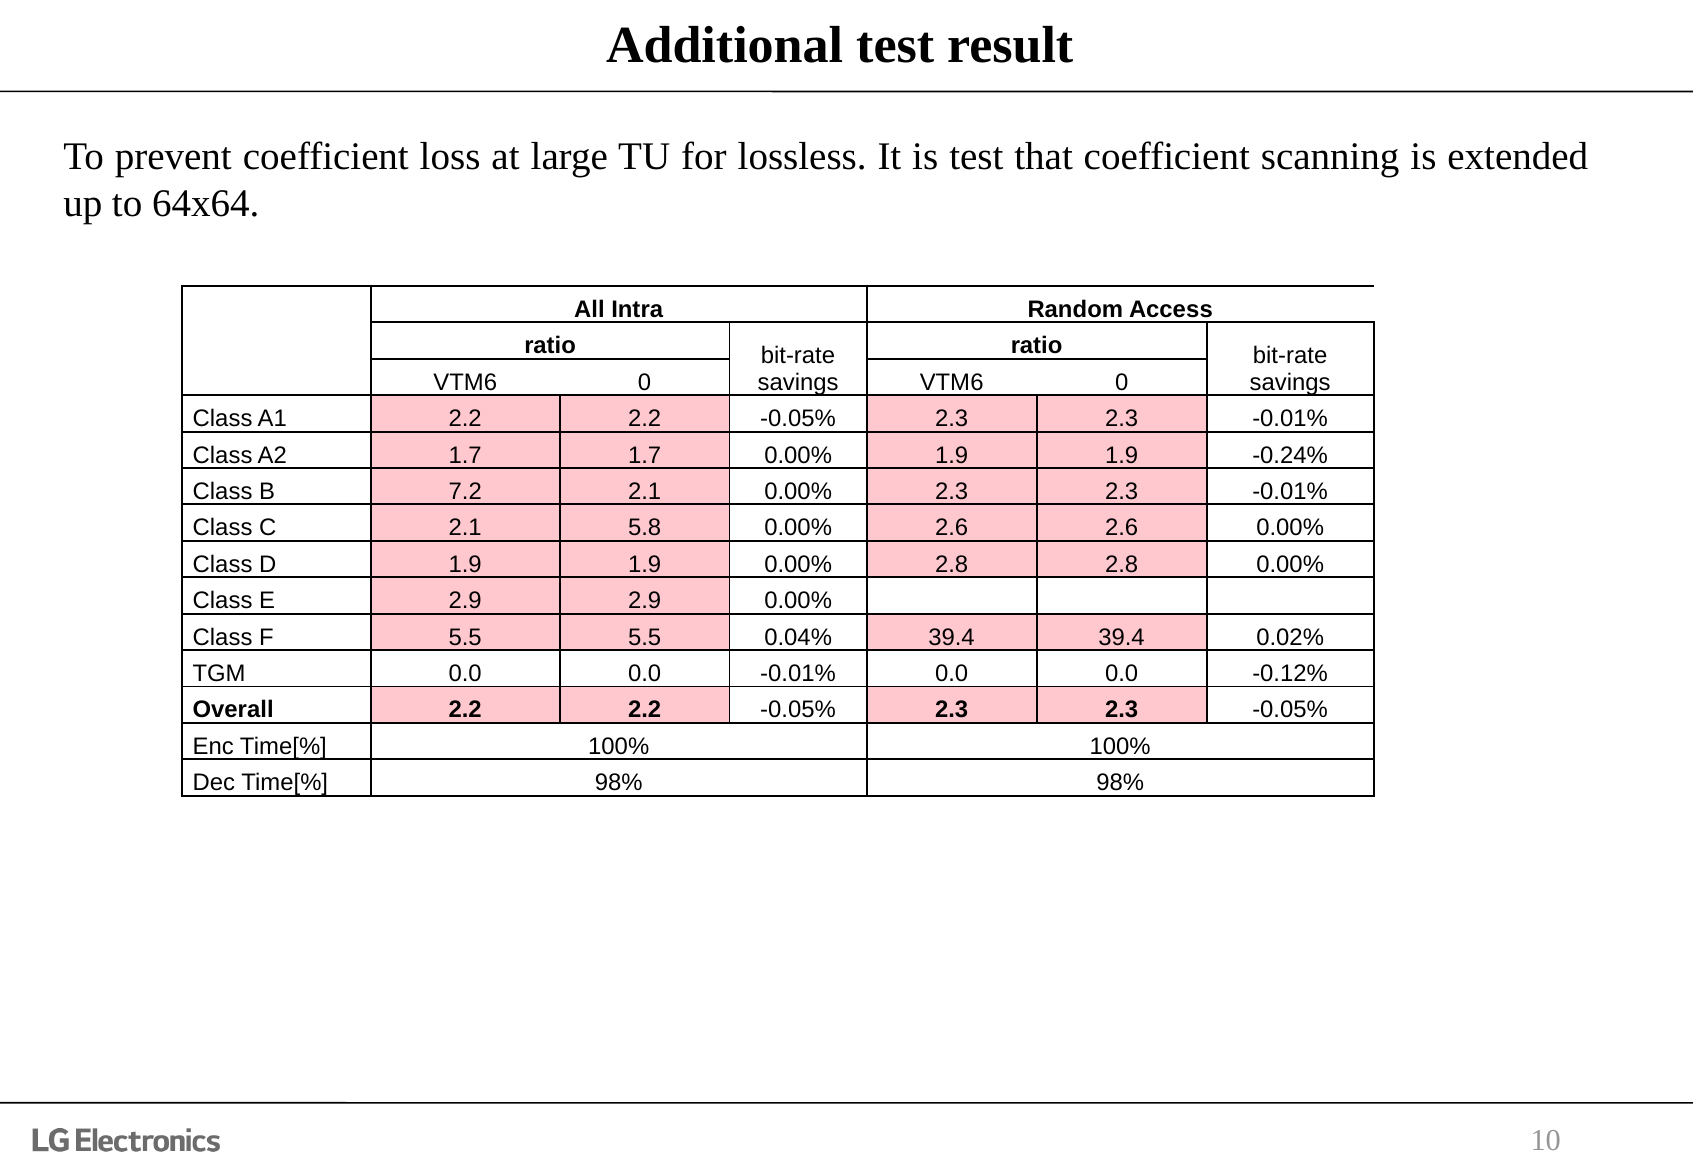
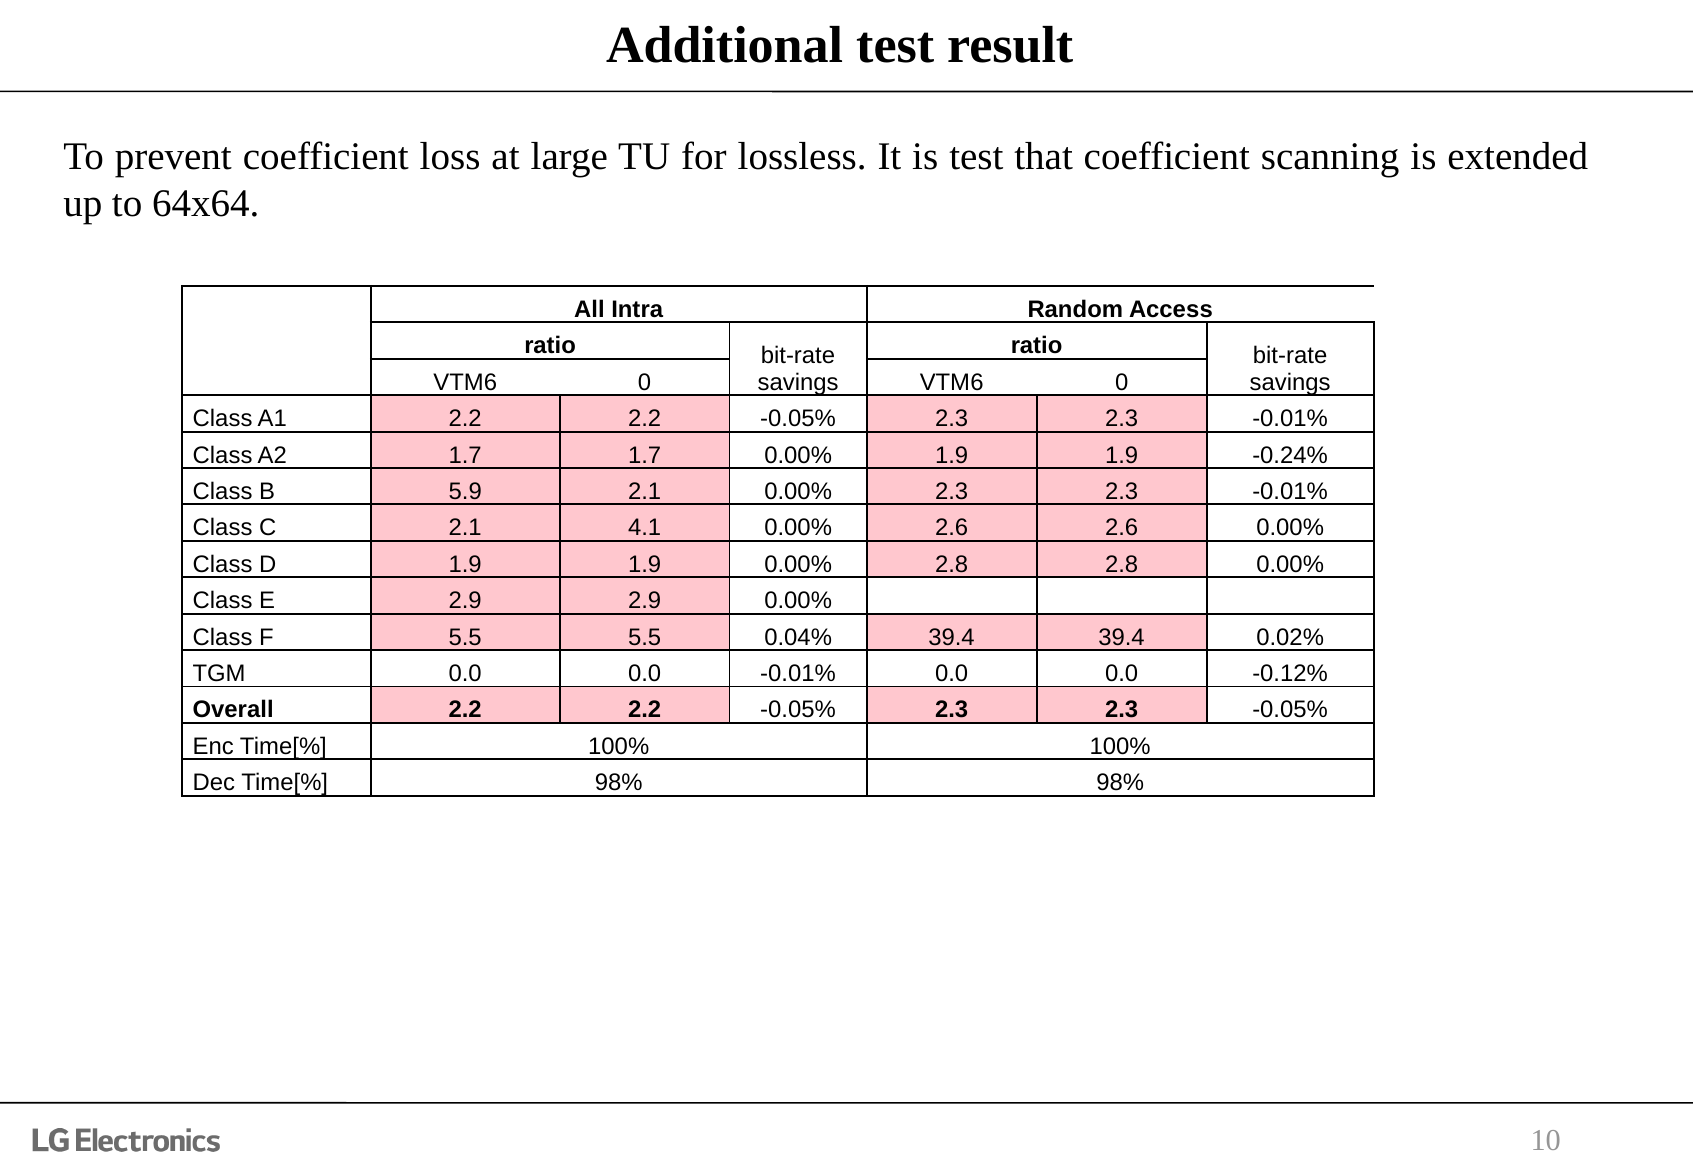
7.2: 7.2 -> 5.9
5.8: 5.8 -> 4.1
